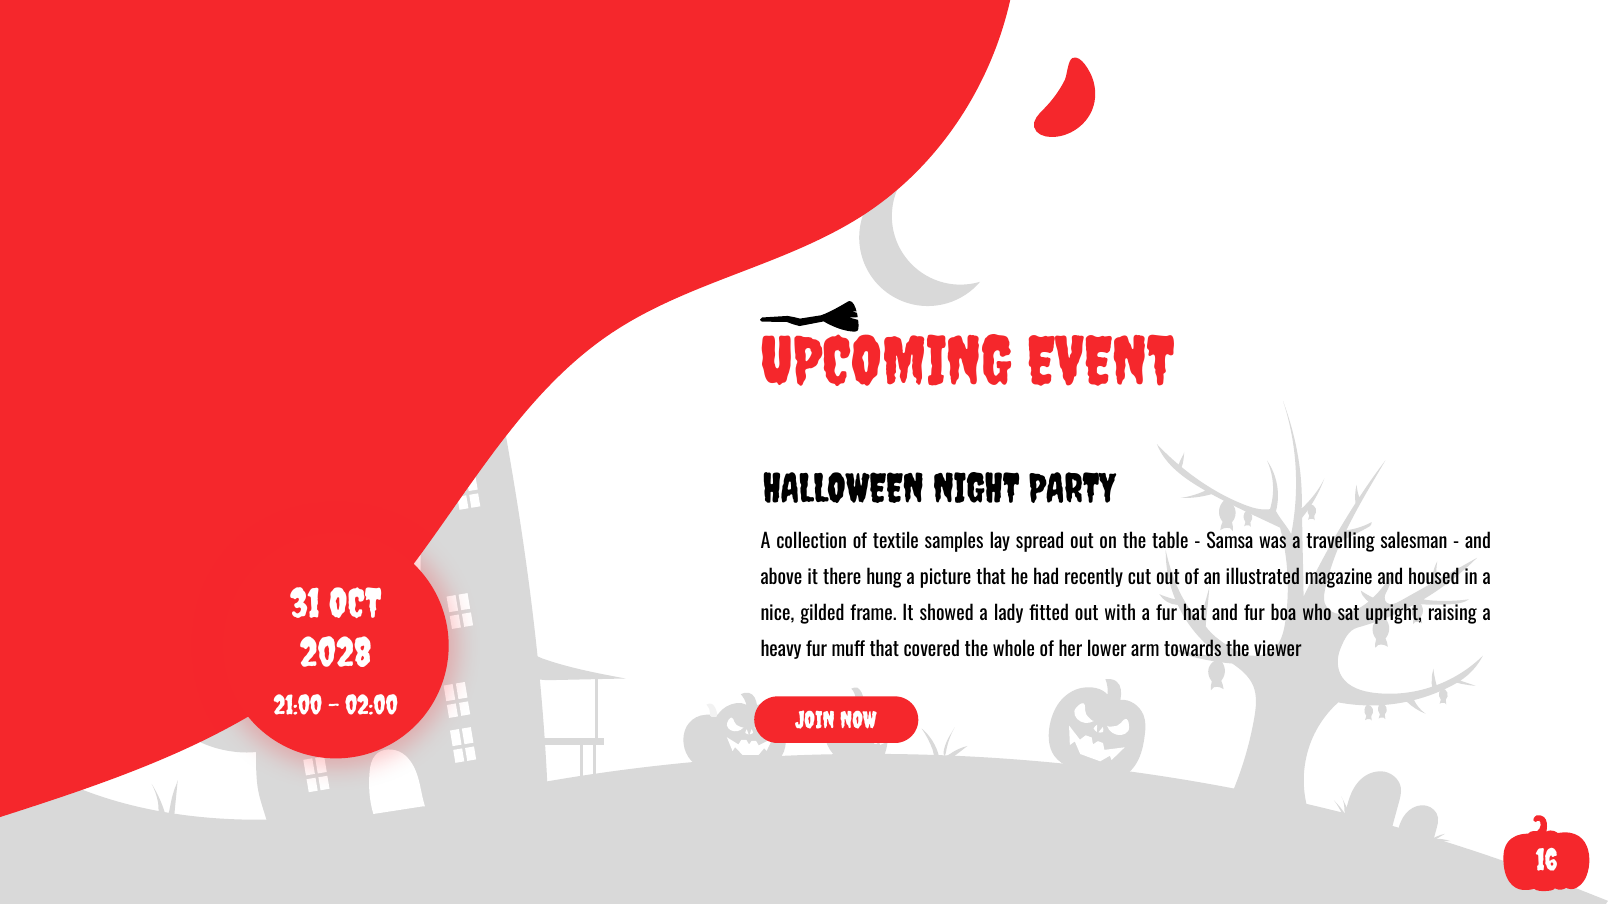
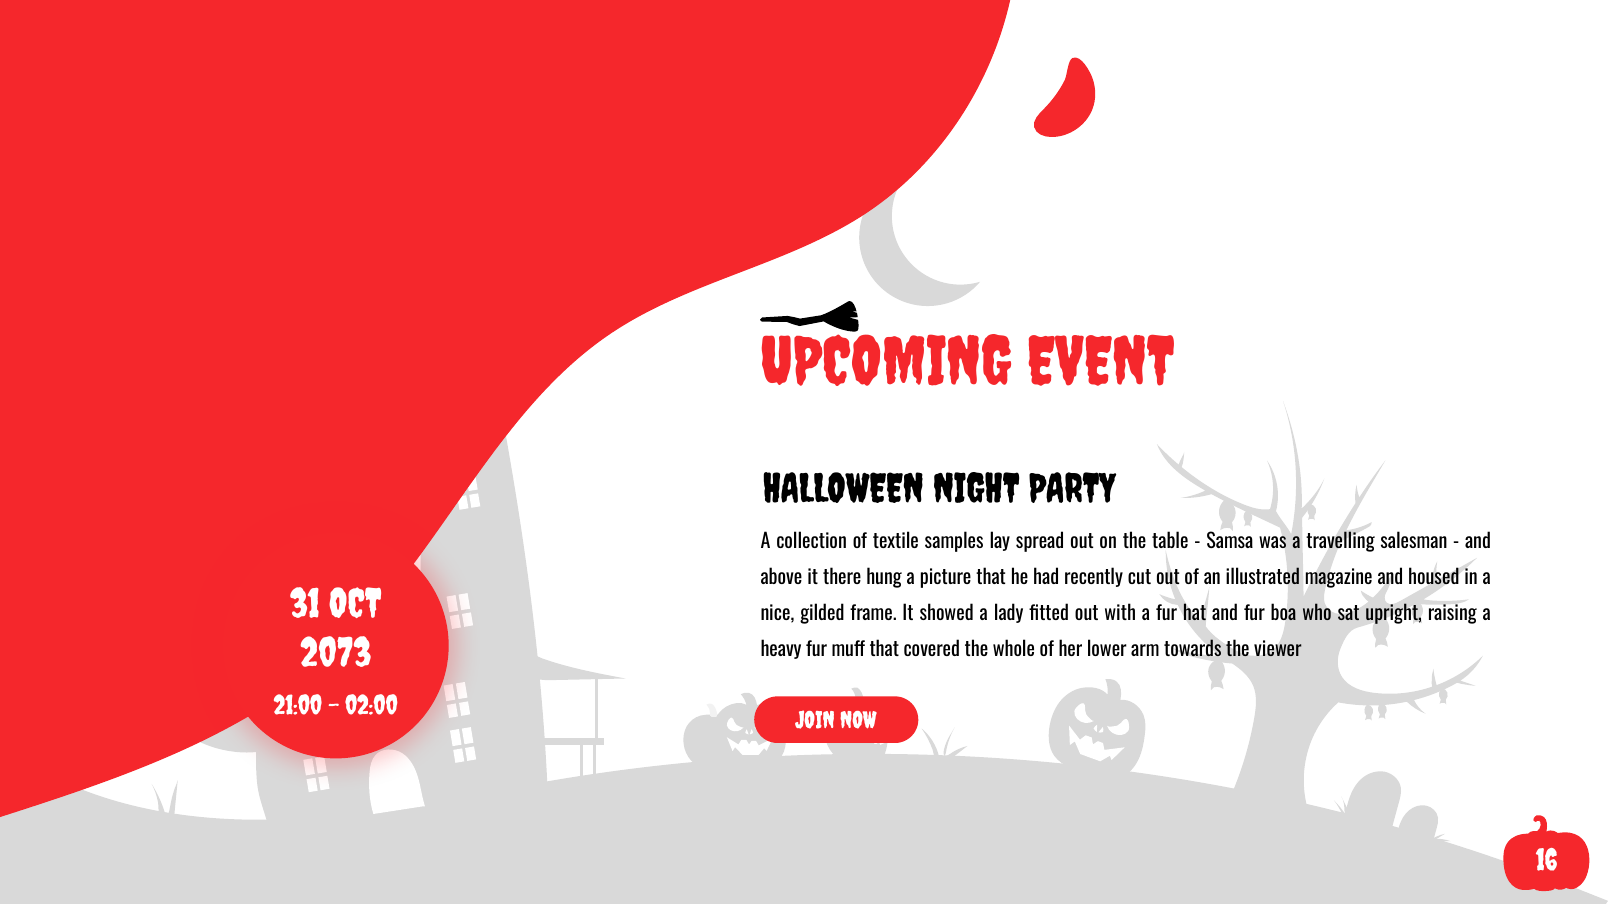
2028: 2028 -> 2073
